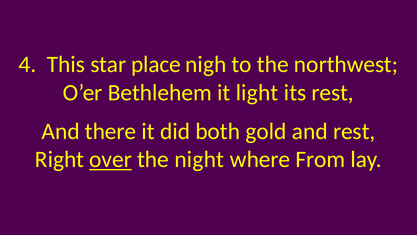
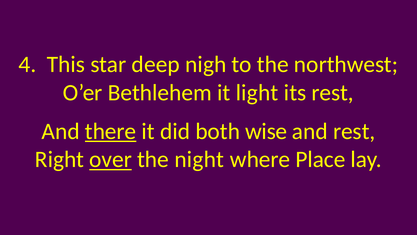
place: place -> deep
there underline: none -> present
gold: gold -> wise
From: From -> Place
